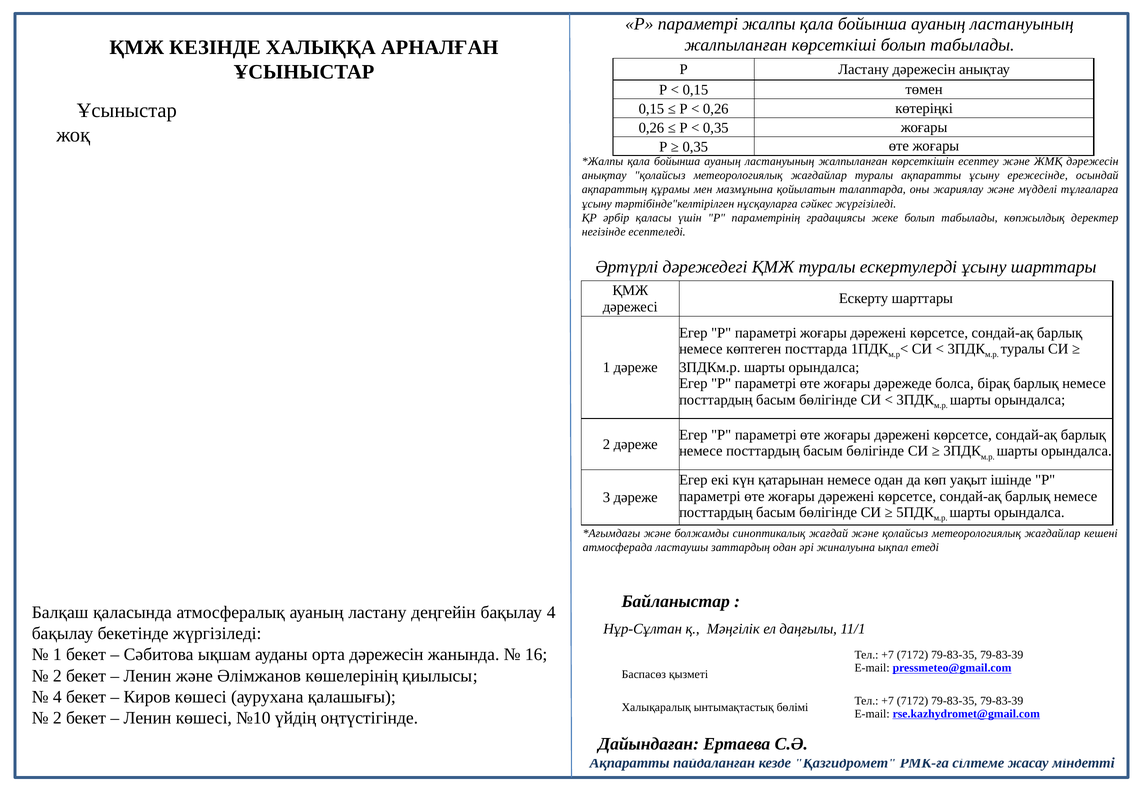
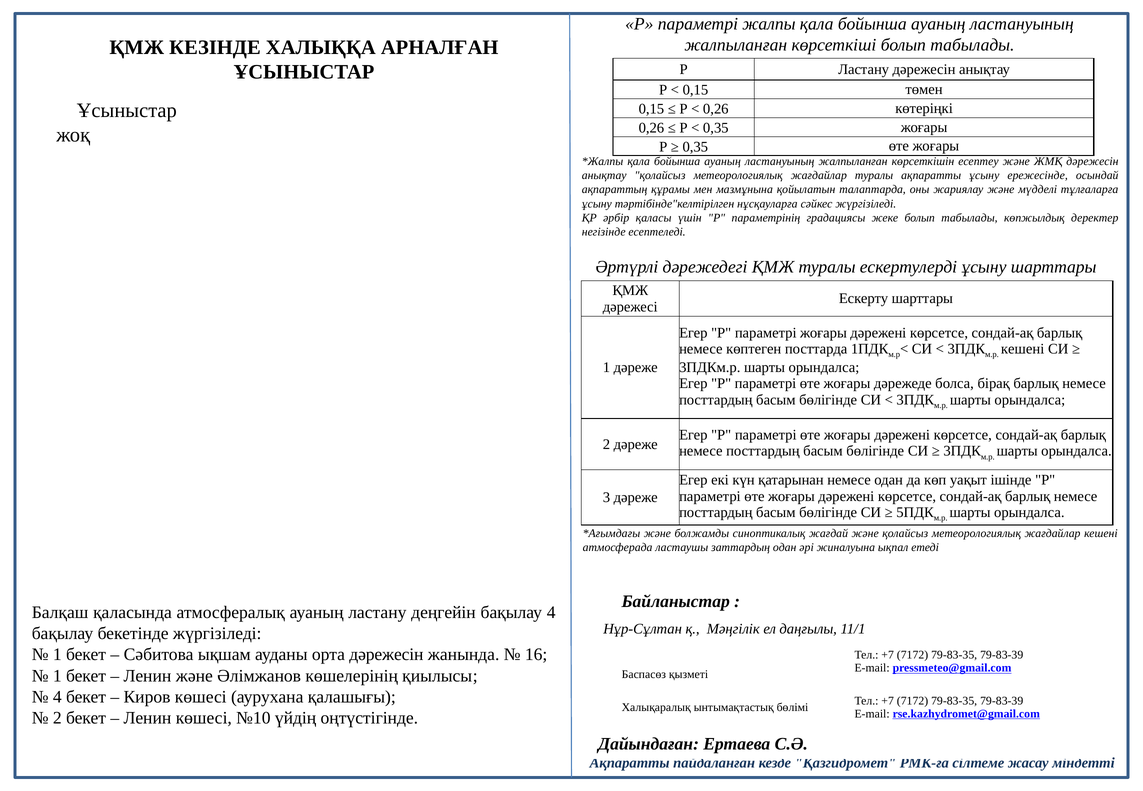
туралы at (1023, 349): туралы -> кешені
2 at (57, 676): 2 -> 1
